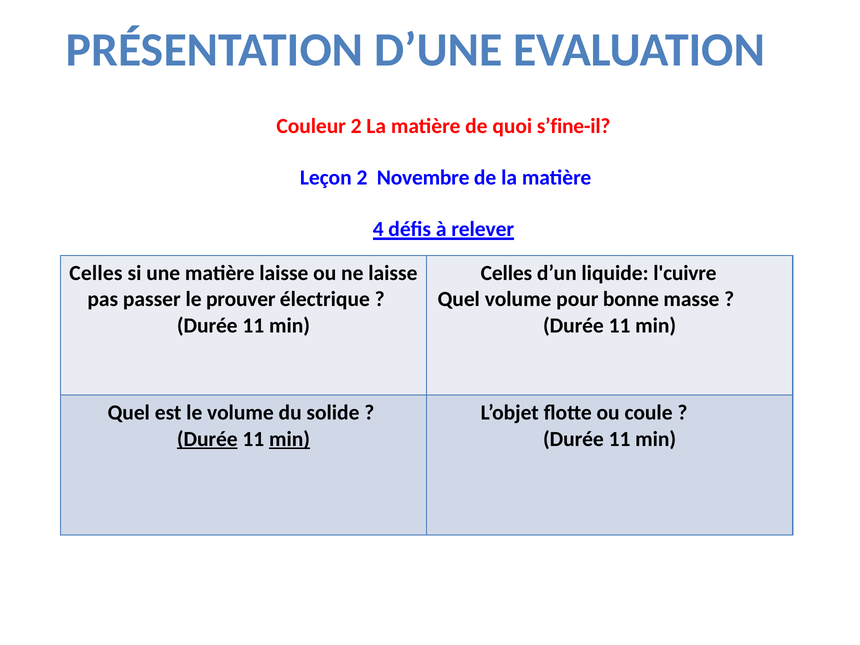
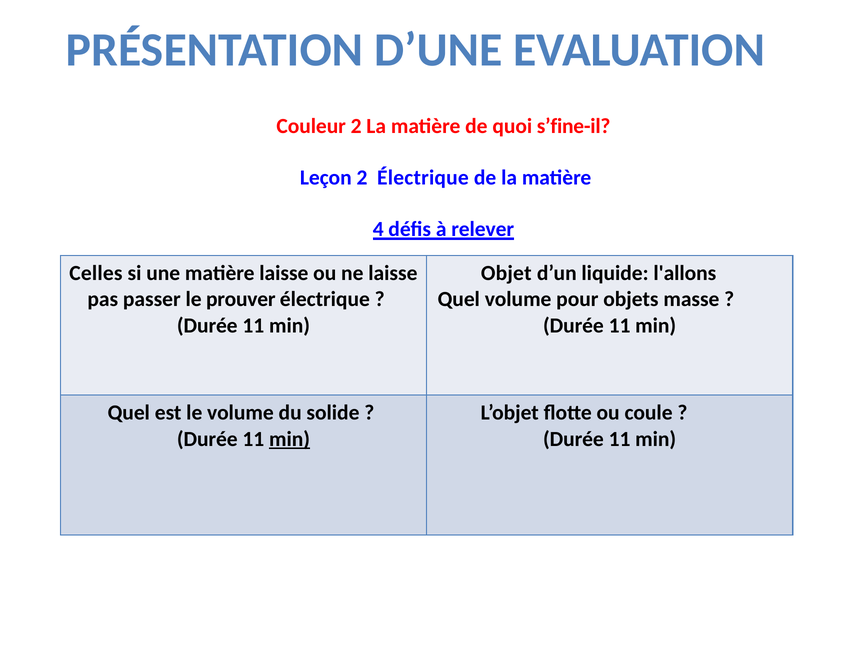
2 Novembre: Novembre -> Électrique
Celles at (506, 273): Celles -> Objet
l'cuivre: l'cuivre -> l'allons
bonne: bonne -> objets
Durée at (207, 439) underline: present -> none
